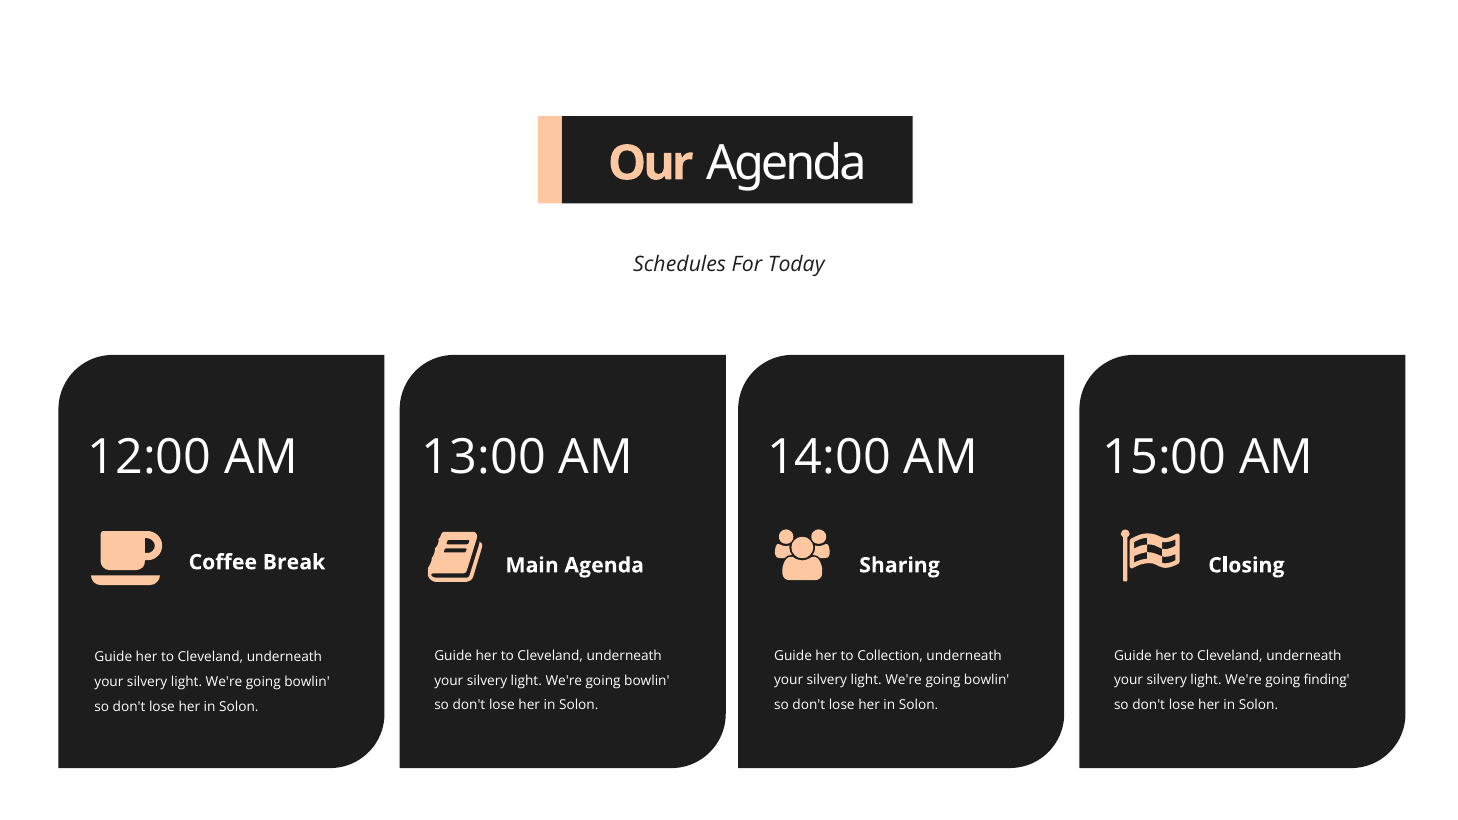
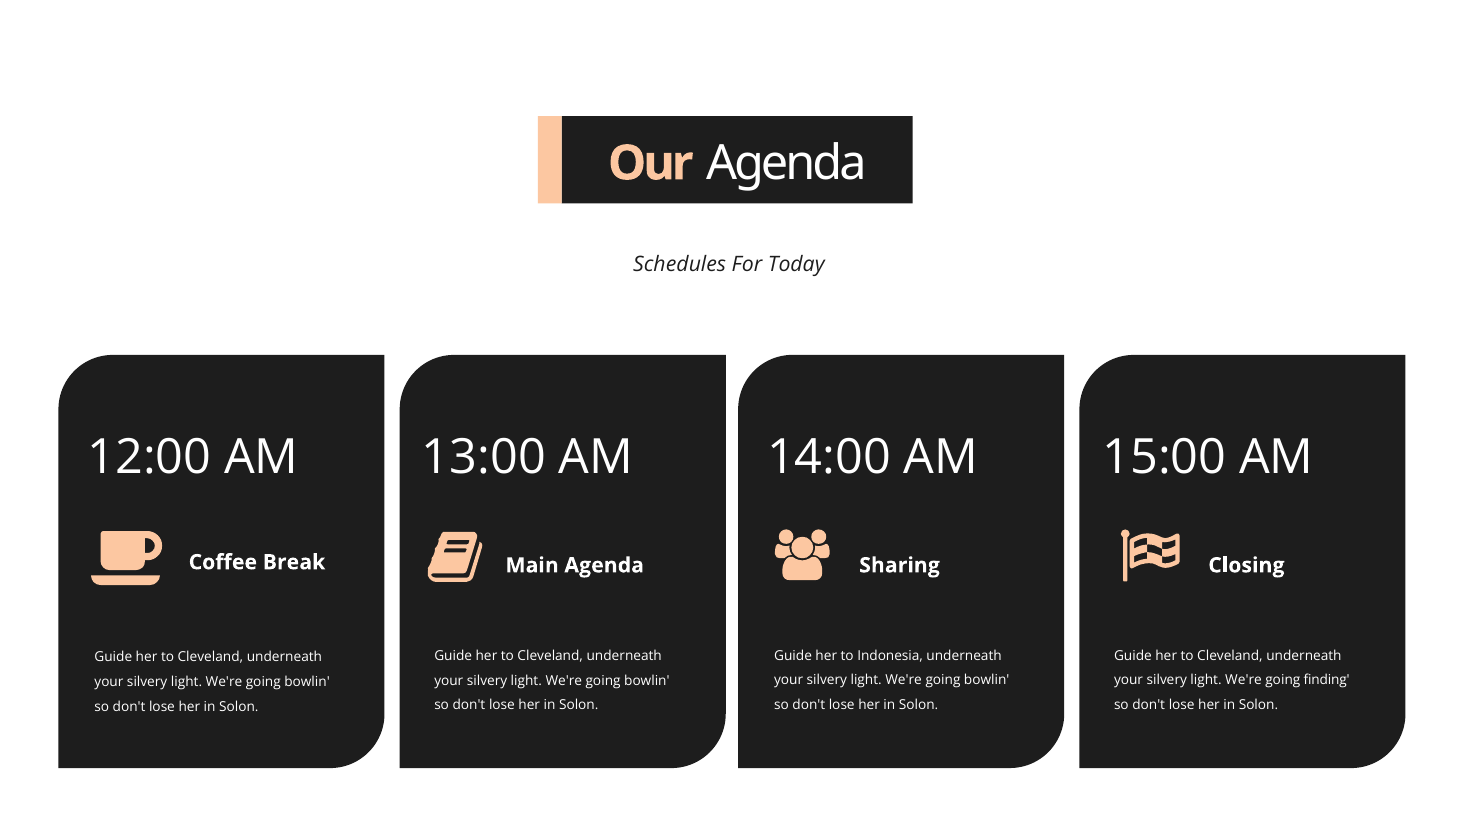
Collection: Collection -> Indonesia
